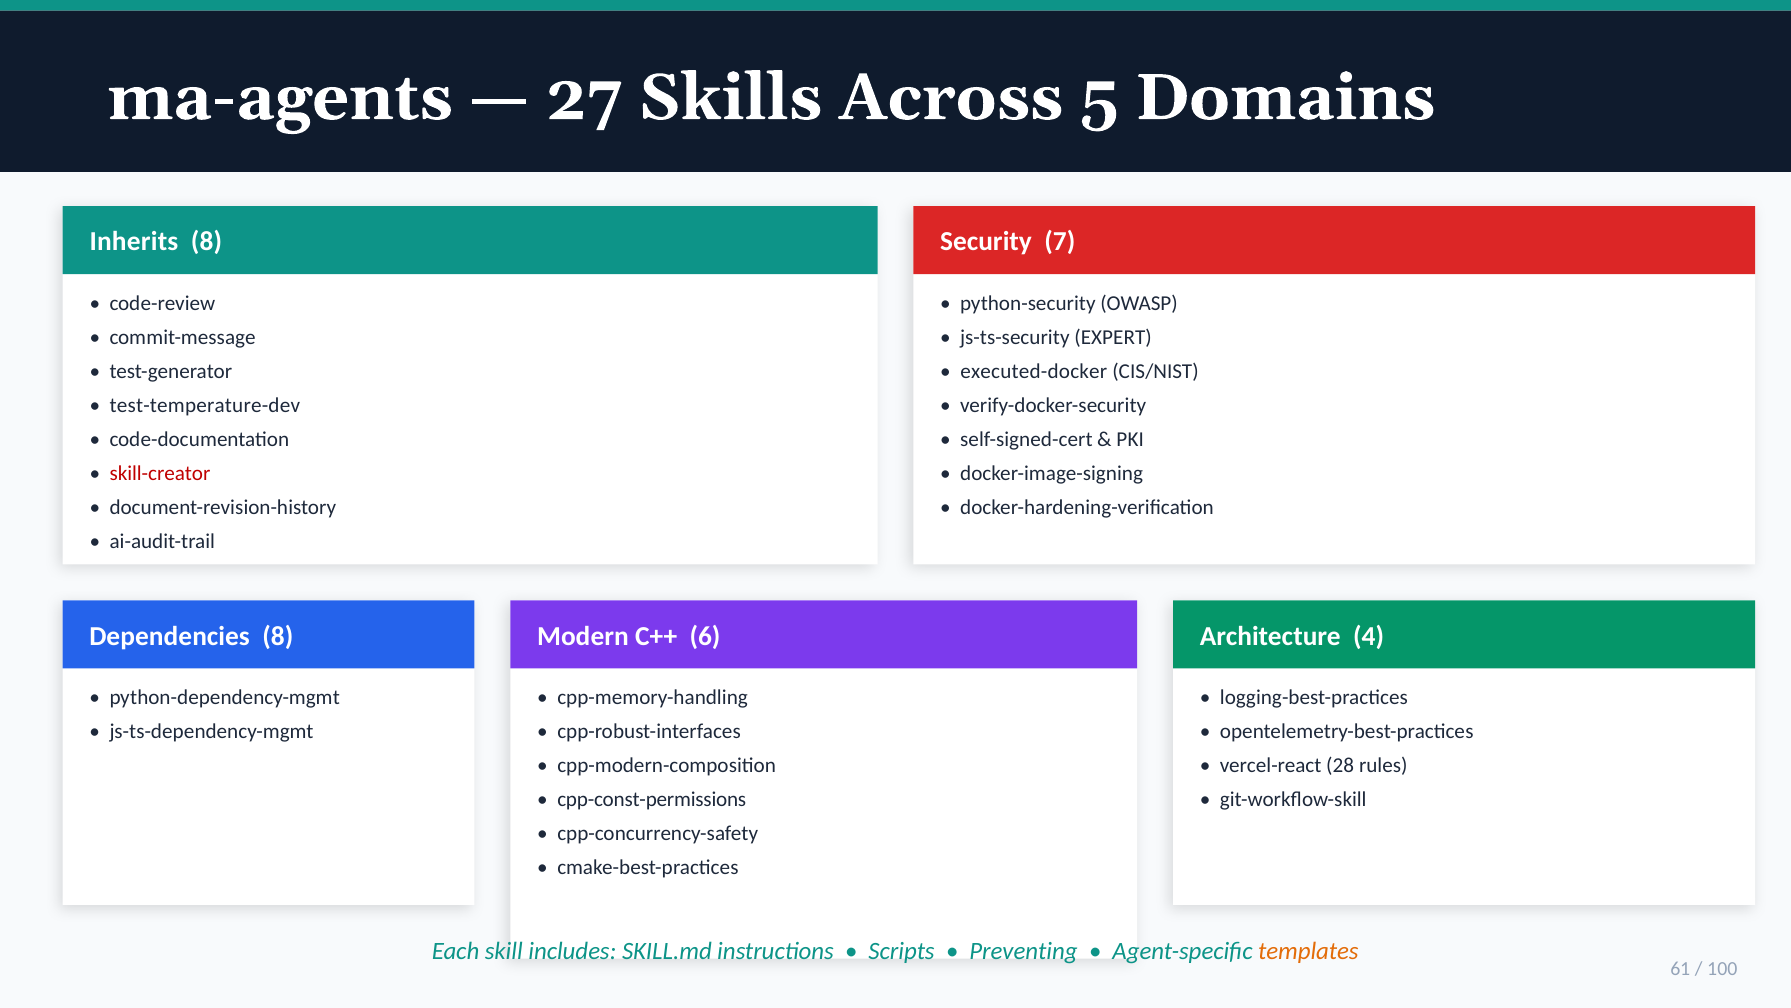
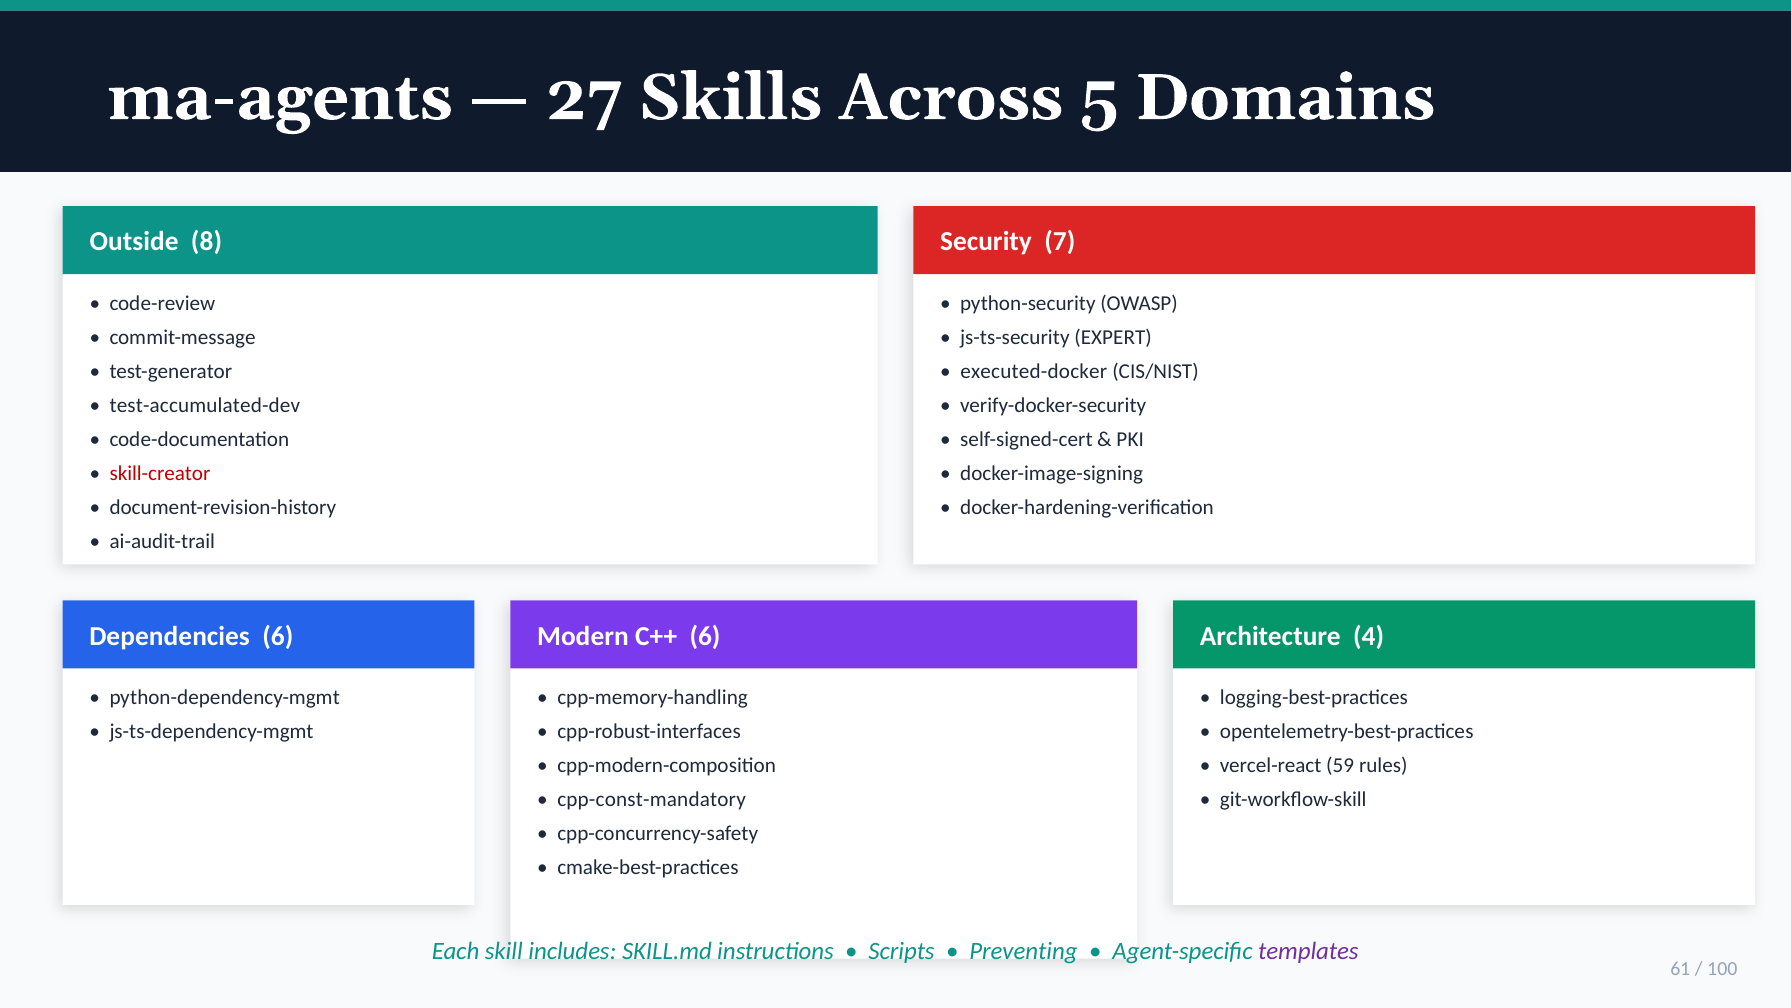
Inherits: Inherits -> Outside
test-temperature-dev: test-temperature-dev -> test-accumulated-dev
Dependencies 8: 8 -> 6
28: 28 -> 59
cpp-const-permissions: cpp-const-permissions -> cpp-const-mandatory
templates colour: orange -> purple
